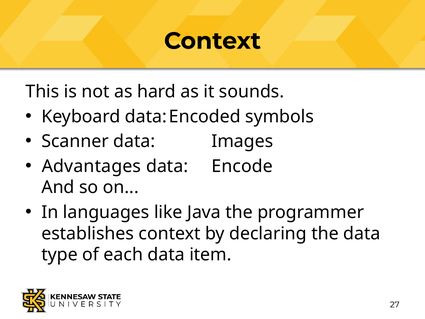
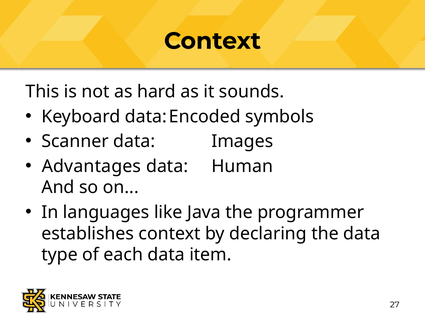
Encode: Encode -> Human
